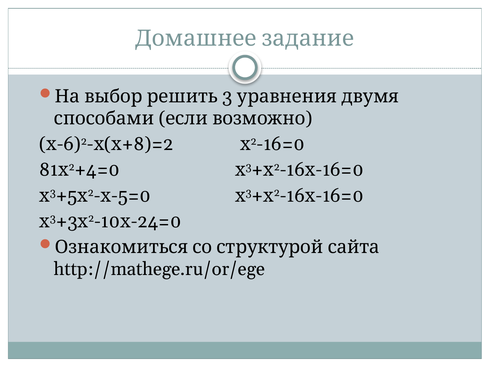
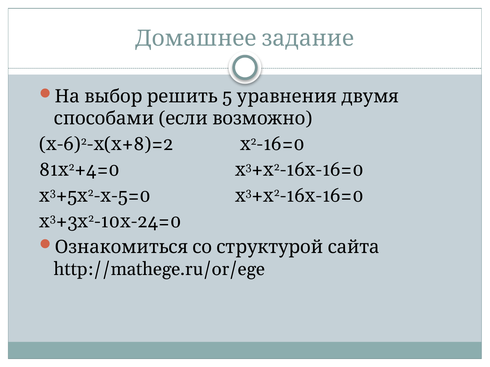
3: 3 -> 5
